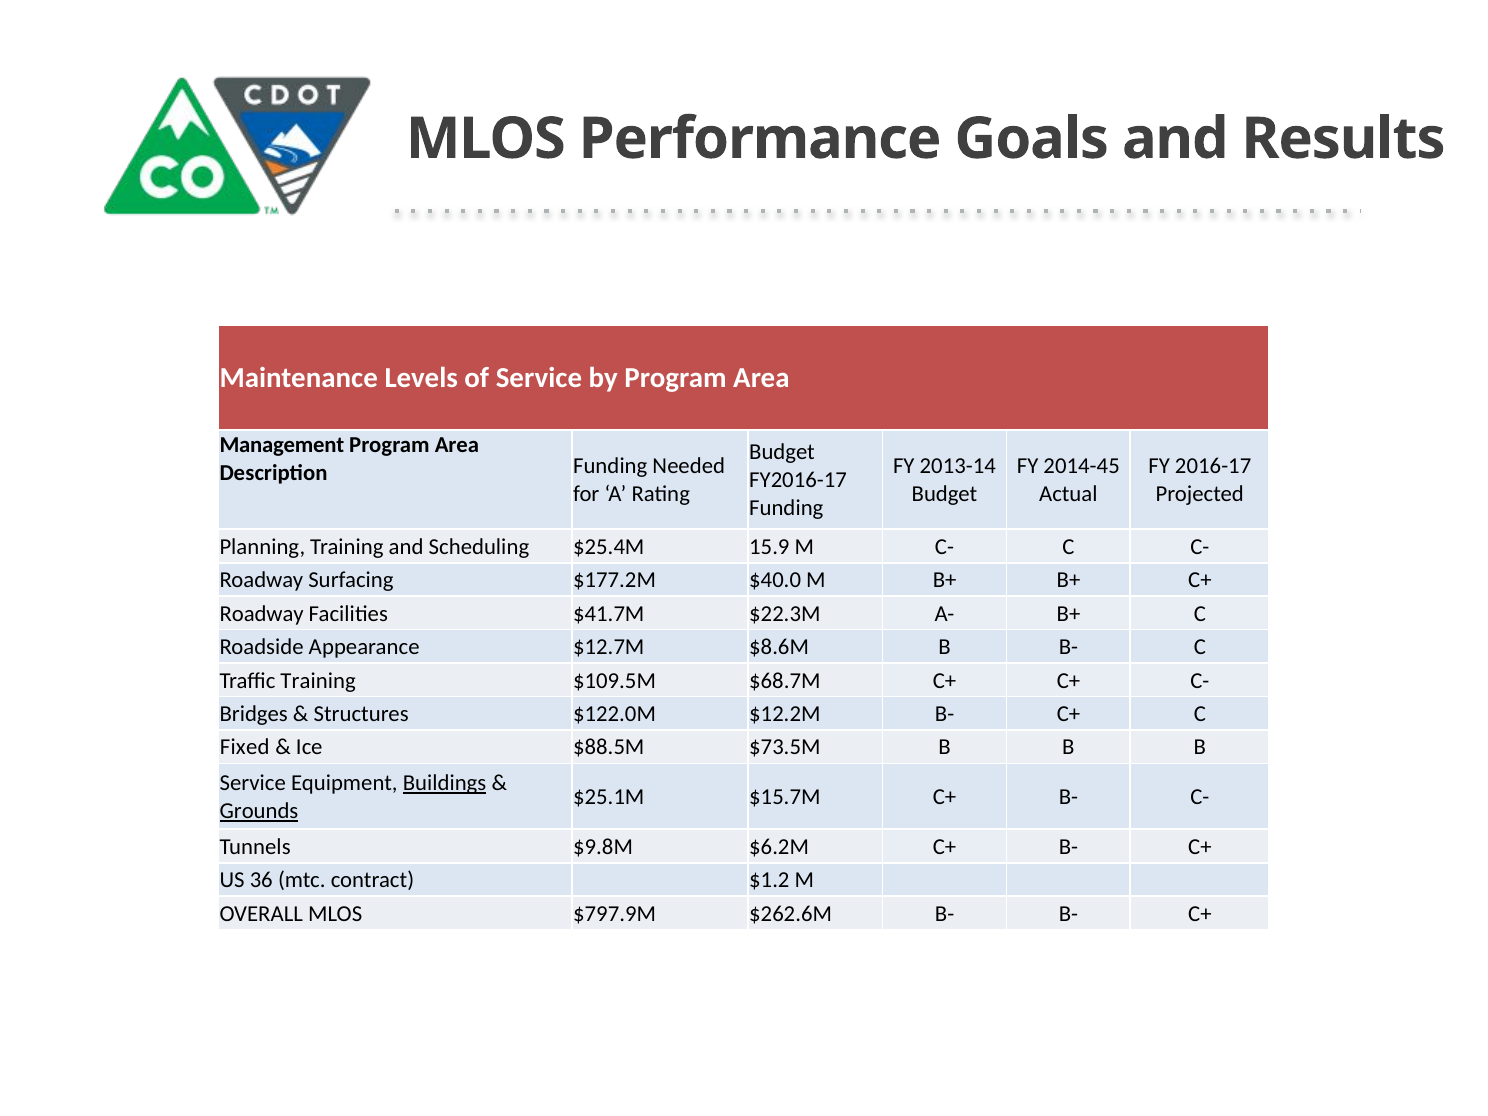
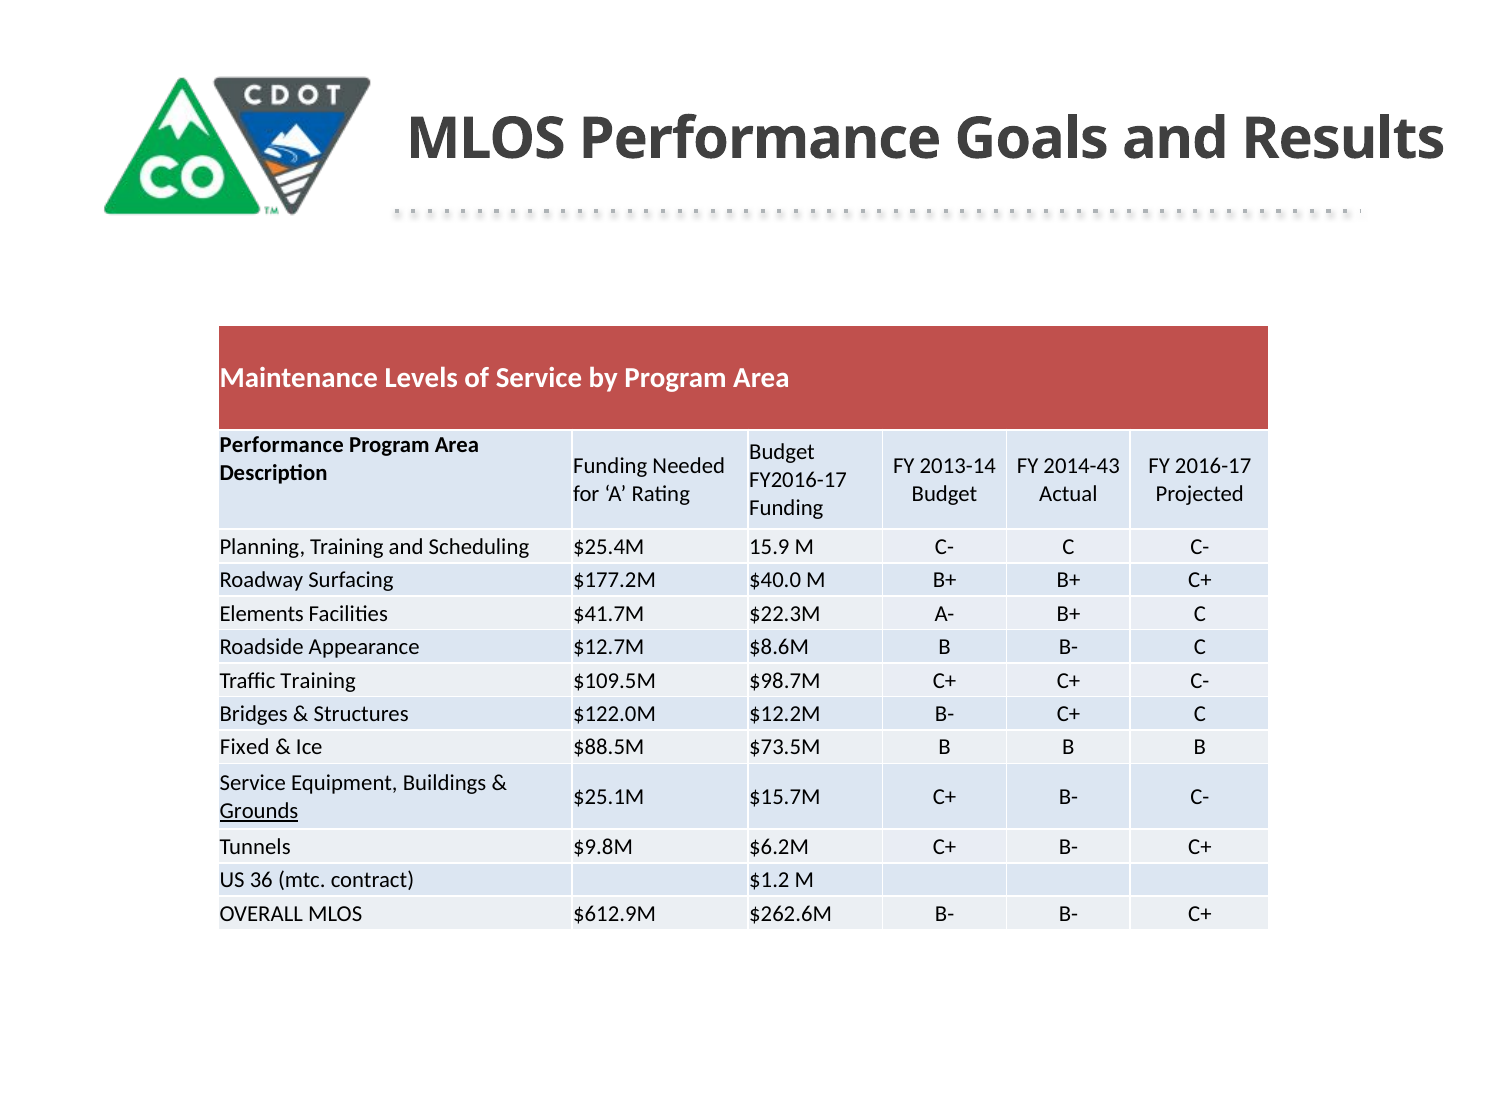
Management at (282, 445): Management -> Performance
2014-45: 2014-45 -> 2014-43
Roadway at (262, 614): Roadway -> Elements
$68.7M: $68.7M -> $98.7M
Buildings underline: present -> none
$797.9M: $797.9M -> $612.9M
